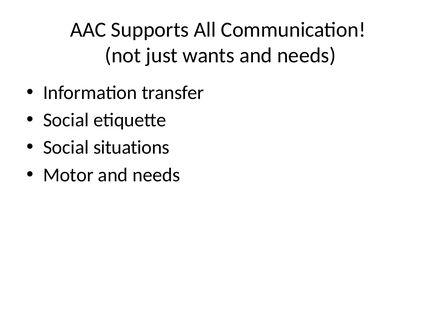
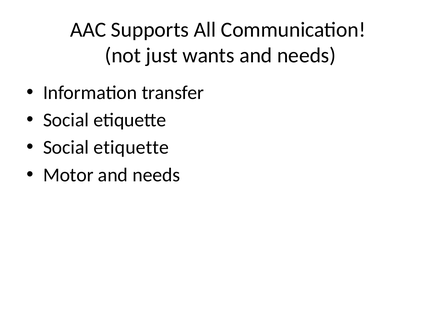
situations at (131, 147): situations -> etiquette
